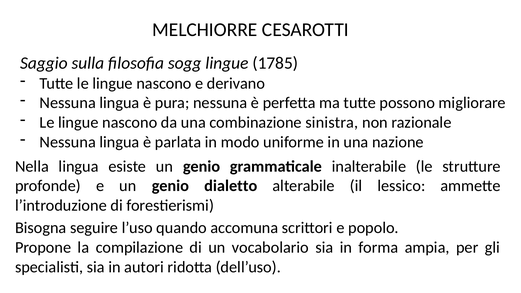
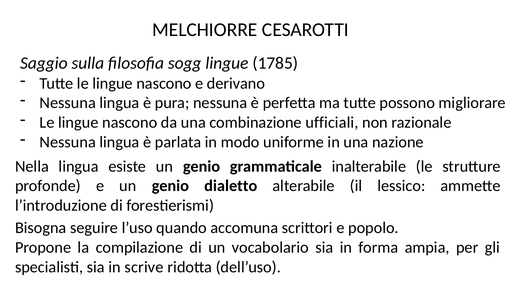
sinistra: sinistra -> ufficiali
autori: autori -> scrive
